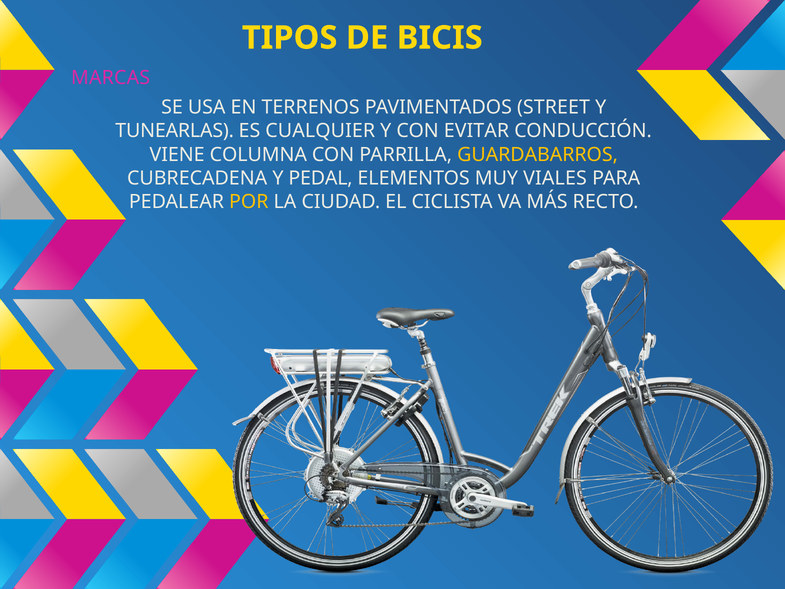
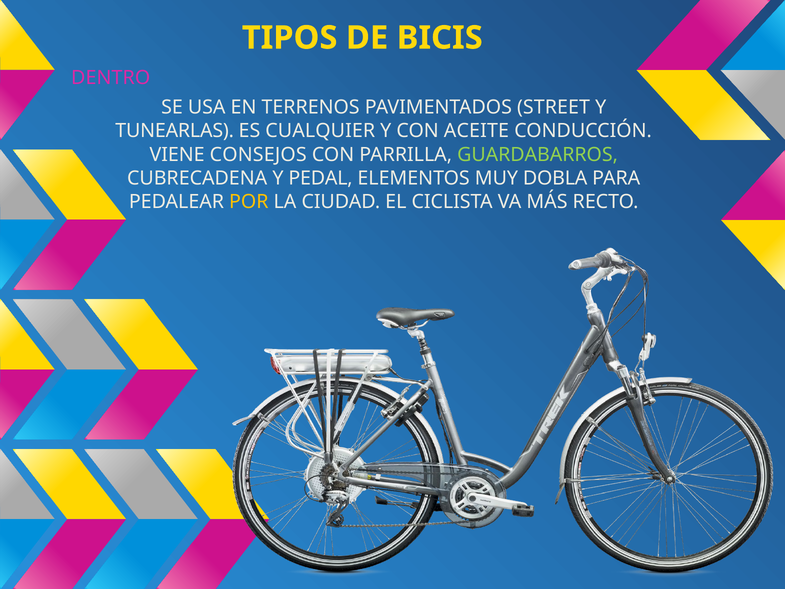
MARCAS: MARCAS -> DENTRO
EVITAR: EVITAR -> ACEITE
COLUMNA: COLUMNA -> CONSEJOS
GUARDABARROS colour: yellow -> light green
VIALES: VIALES -> DOBLA
